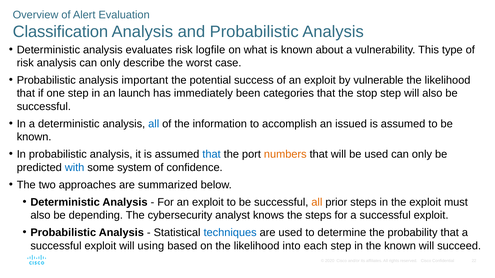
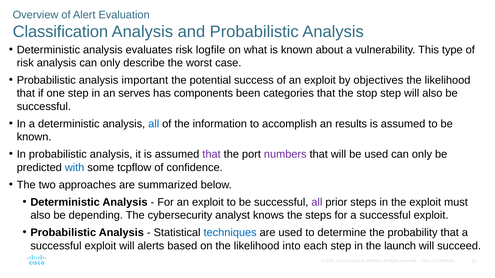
vulnerable: vulnerable -> objectives
launch: launch -> serves
immediately: immediately -> components
issued: issued -> results
that at (212, 155) colour: blue -> purple
numbers colour: orange -> purple
system: system -> tcpflow
all at (317, 202) colour: orange -> purple
using: using -> alerts
the known: known -> launch
